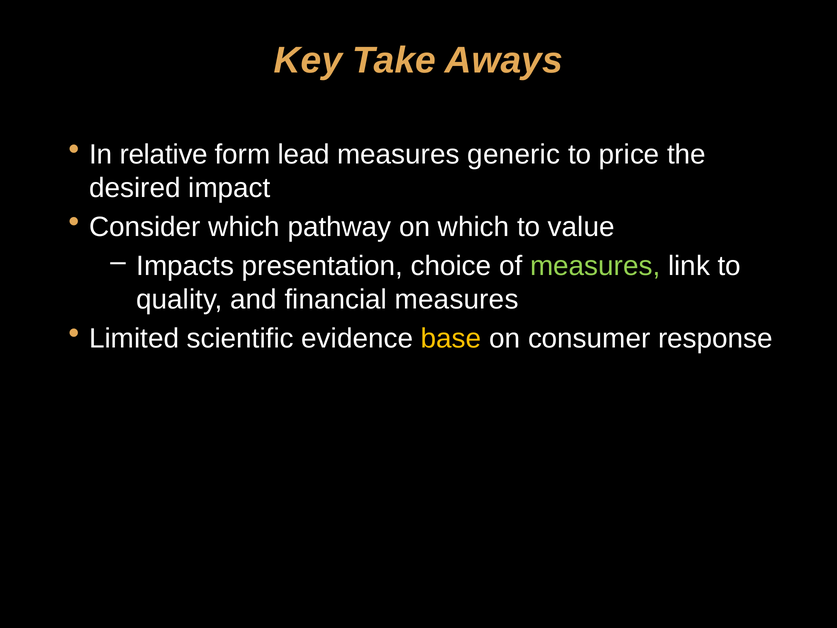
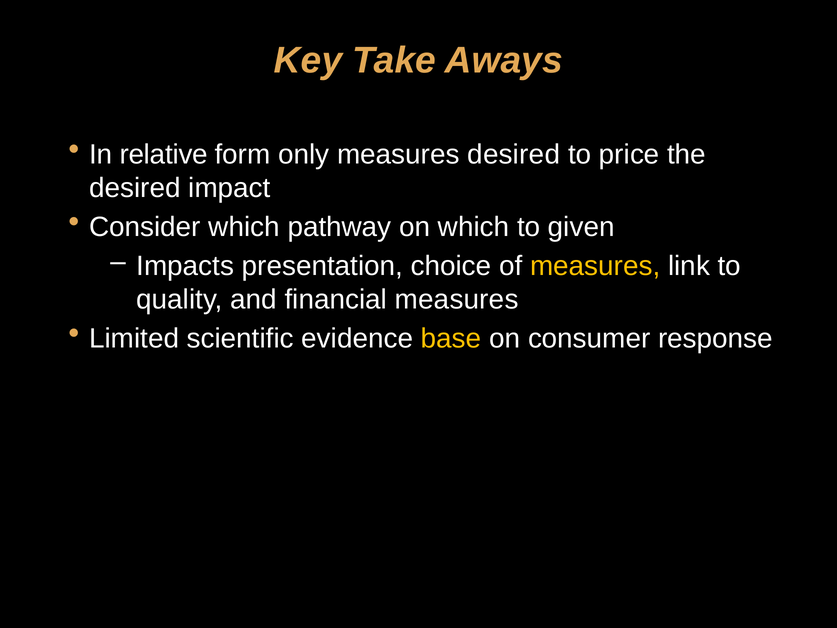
lead: lead -> only
measures generic: generic -> desired
value: value -> given
measures at (595, 266) colour: light green -> yellow
